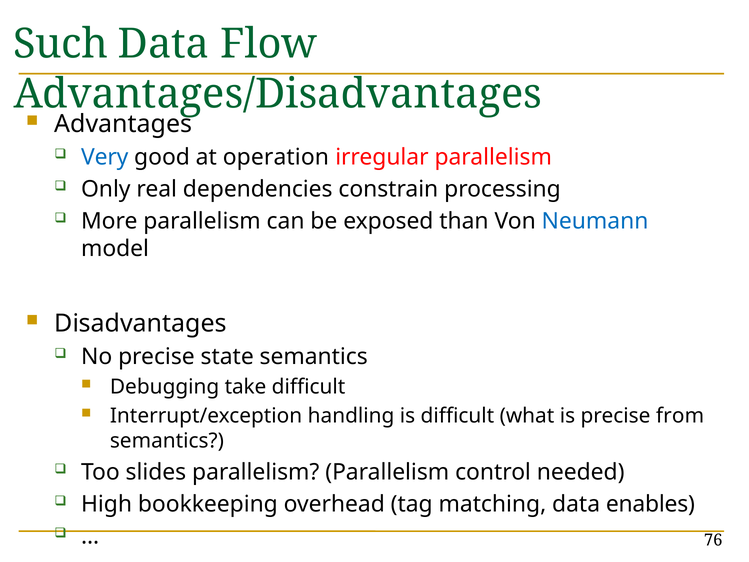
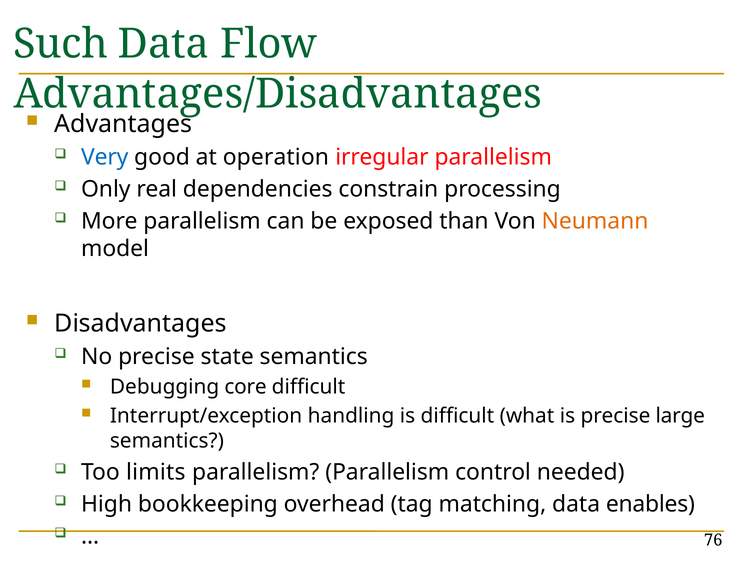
Neumann colour: blue -> orange
take: take -> core
from: from -> large
slides: slides -> limits
